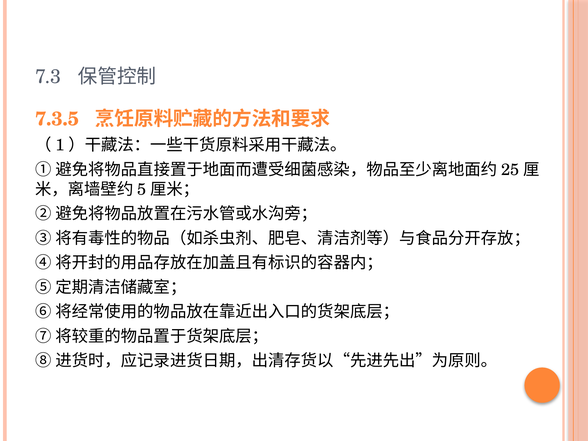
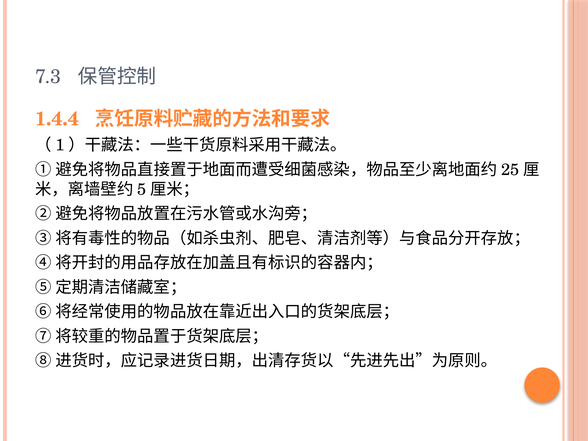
7.3.5: 7.3.5 -> 1.4.4
